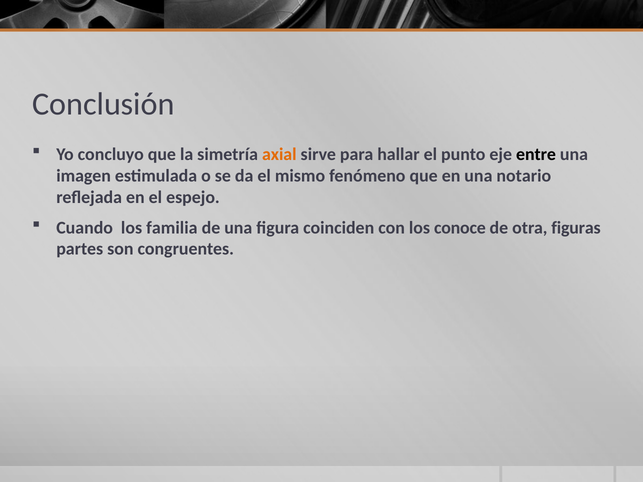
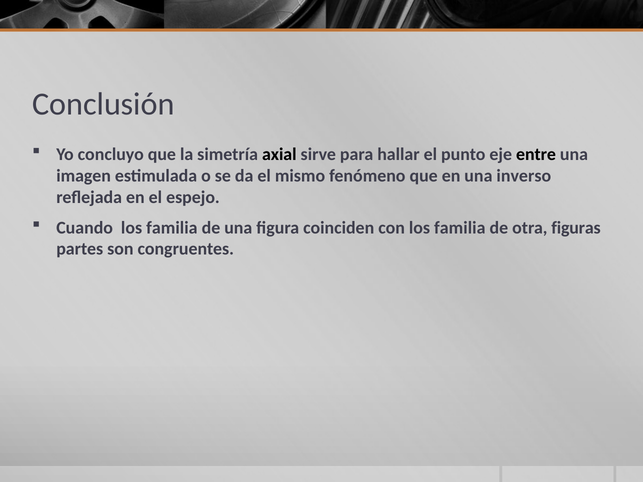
axial colour: orange -> black
notario: notario -> inverso
con los conoce: conoce -> familia
